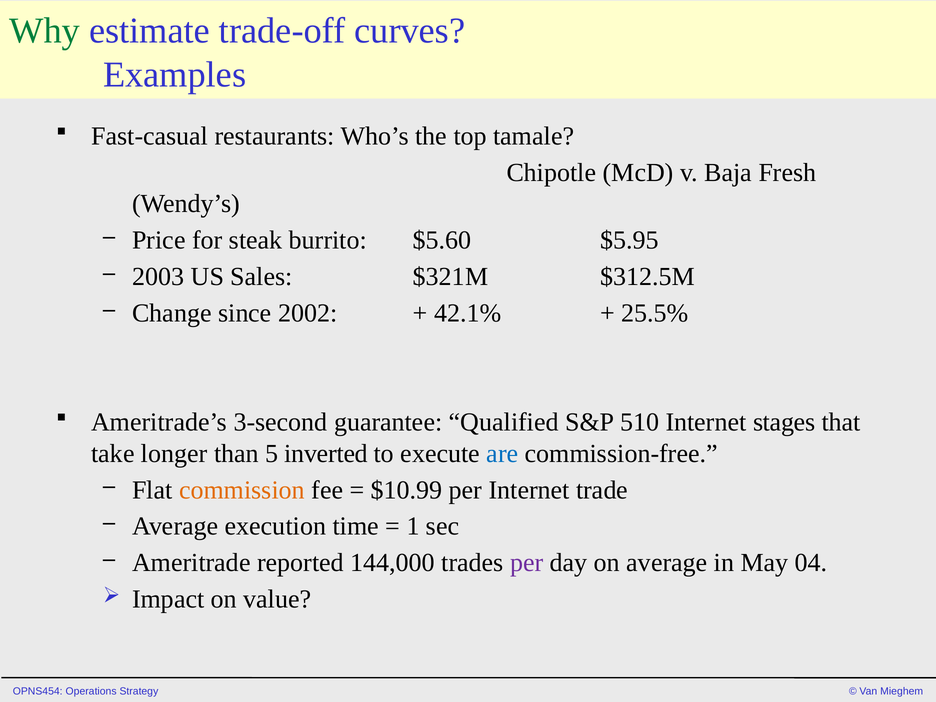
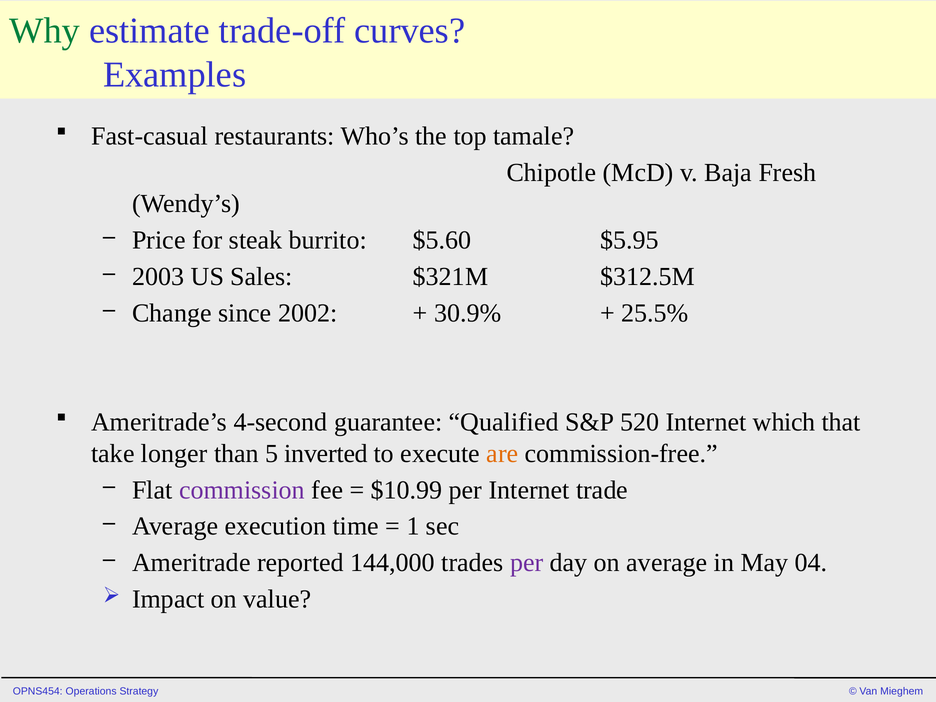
42.1%: 42.1% -> 30.9%
3-second: 3-second -> 4-second
510: 510 -> 520
stages: stages -> which
are colour: blue -> orange
commission colour: orange -> purple
